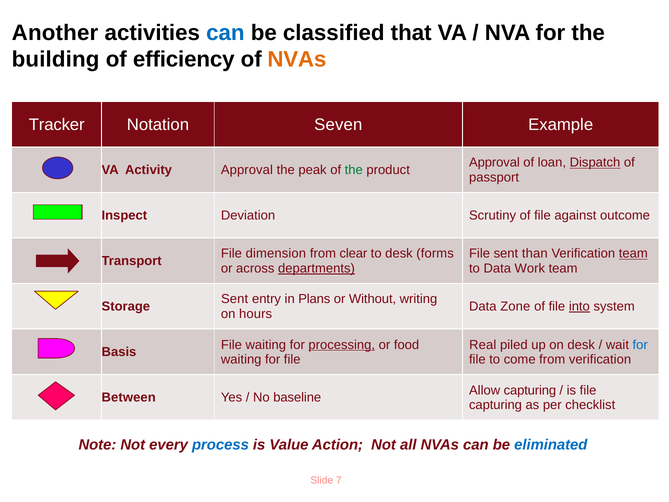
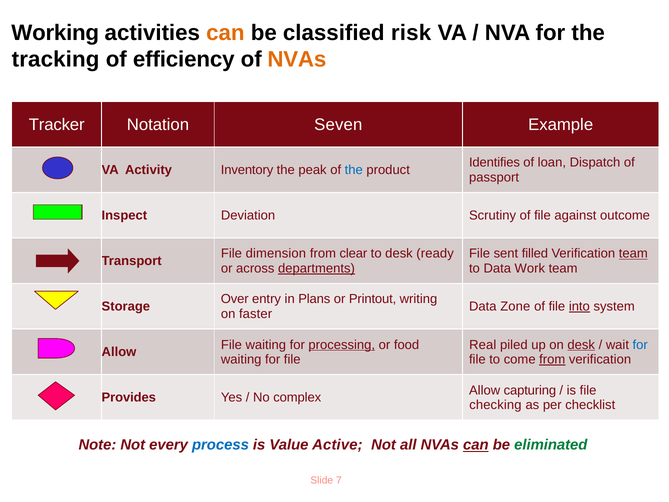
Another: Another -> Working
can at (225, 33) colour: blue -> orange
that: that -> risk
building: building -> tracking
Approval at (494, 163): Approval -> Identifies
Dispatch underline: present -> none
Activity Approval: Approval -> Inventory
the at (354, 170) colour: green -> blue
forms: forms -> ready
than: than -> filled
Sent at (235, 299): Sent -> Over
Without: Without -> Printout
hours: hours -> faster
desk at (581, 345) underline: none -> present
Basis at (119, 352): Basis -> Allow
from at (552, 359) underline: none -> present
Between: Between -> Provides
baseline: baseline -> complex
capturing at (495, 405): capturing -> checking
Action: Action -> Active
can at (476, 445) underline: none -> present
eliminated colour: blue -> green
